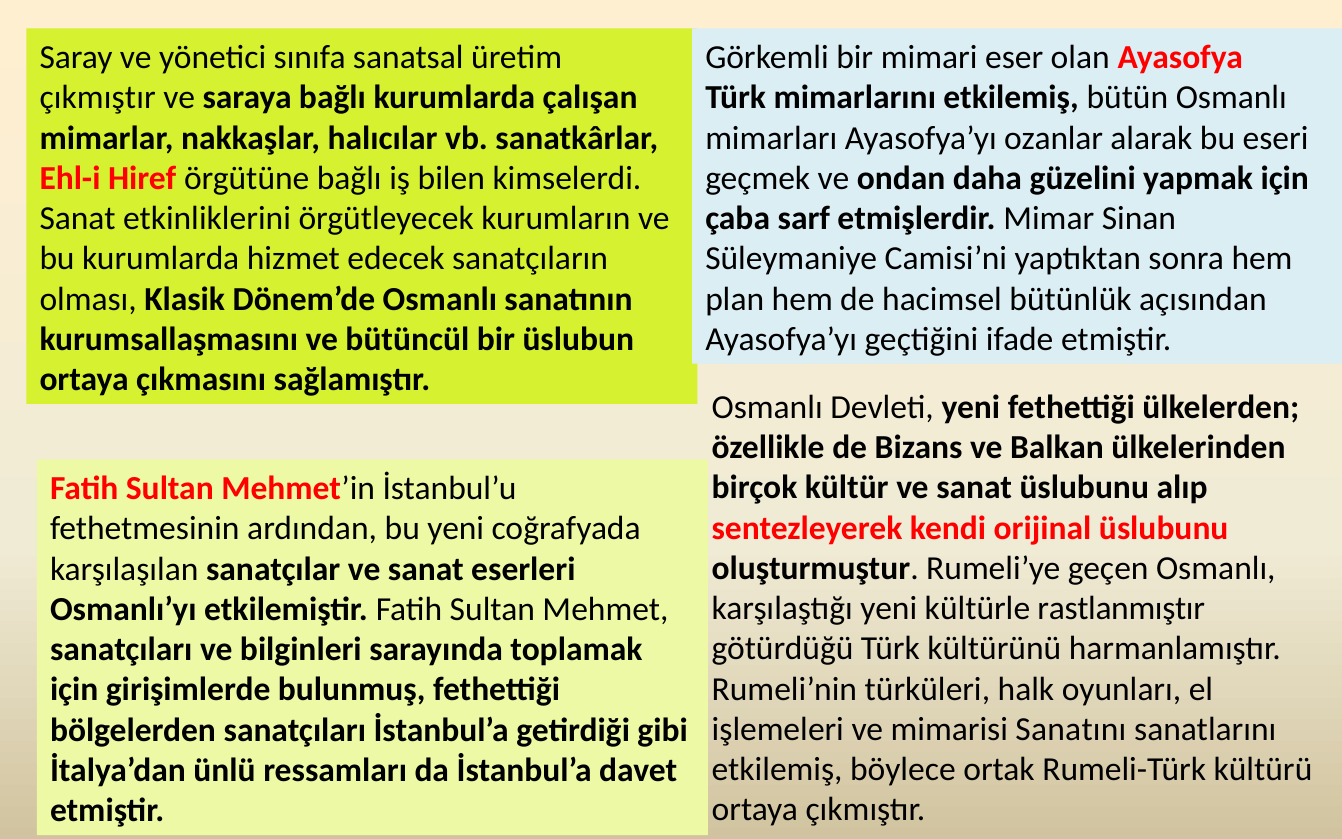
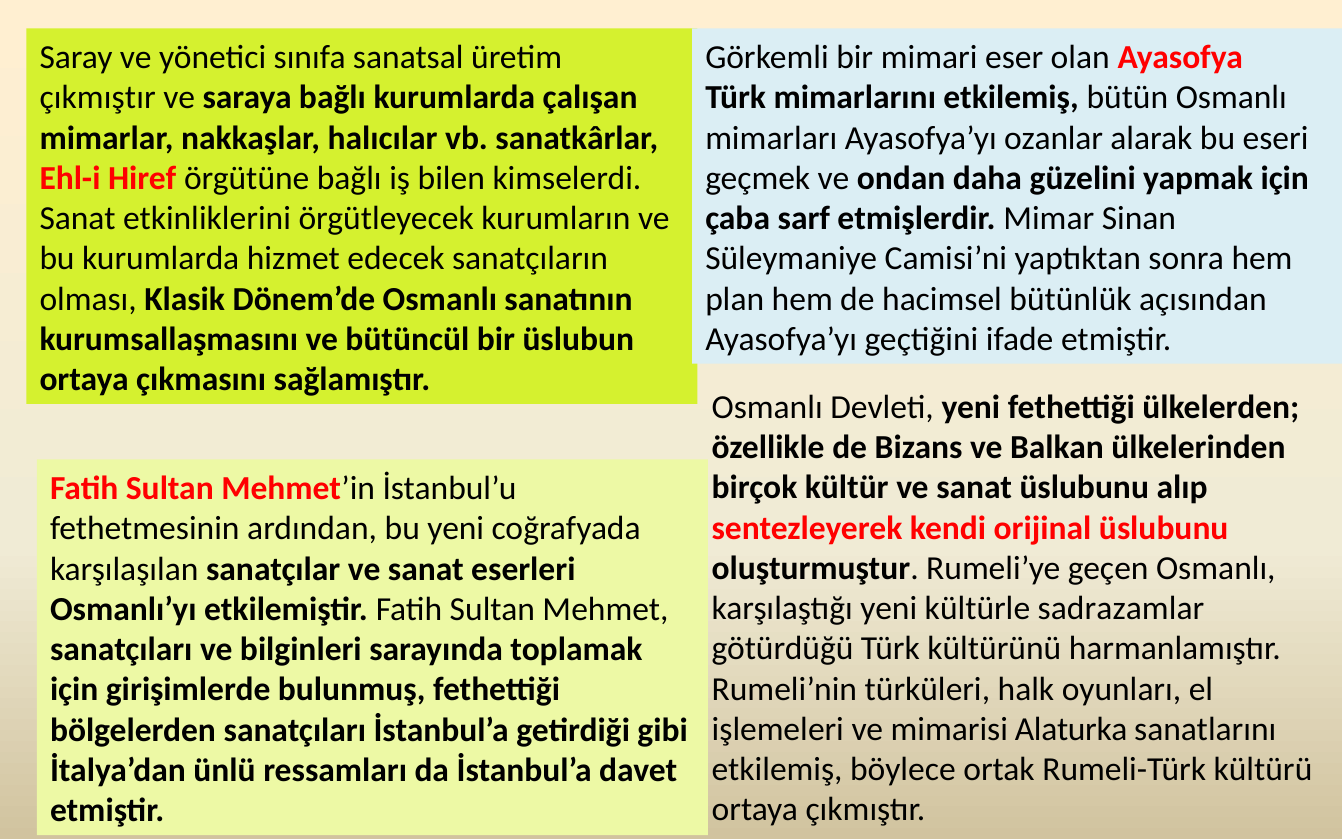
rastlanmıştır: rastlanmıştır -> sadrazamlar
Sanatını: Sanatını -> Alaturka
